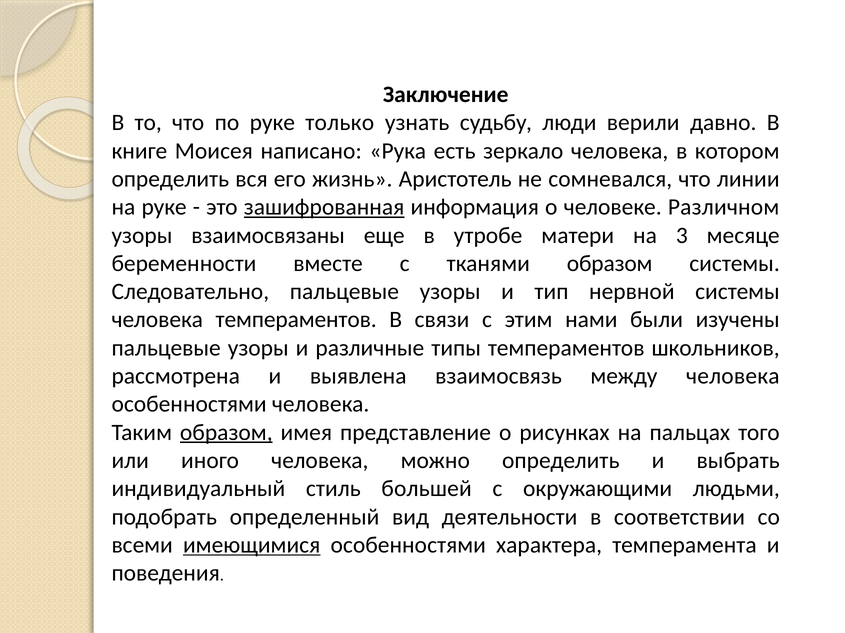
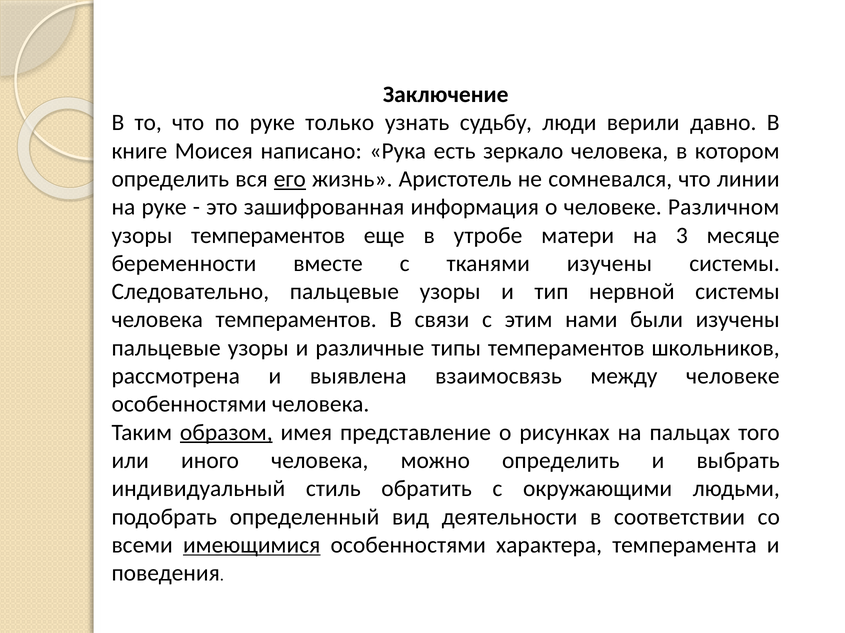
его underline: none -> present
зашифрованная underline: present -> none
узоры взаимосвязаны: взаимосвязаны -> темпераментов
тканями образом: образом -> изучены
между человека: человека -> человеке
большей: большей -> обратить
